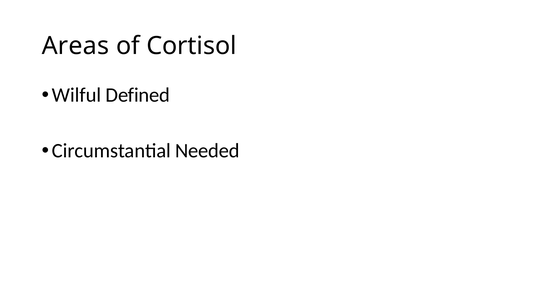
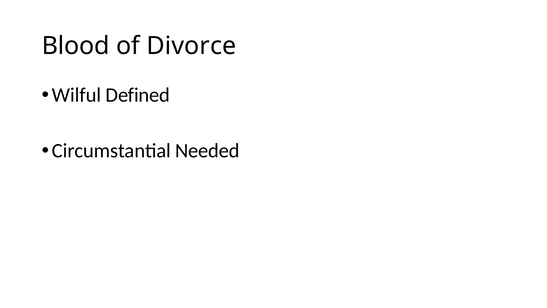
Areas: Areas -> Blood
Cortisol: Cortisol -> Divorce
